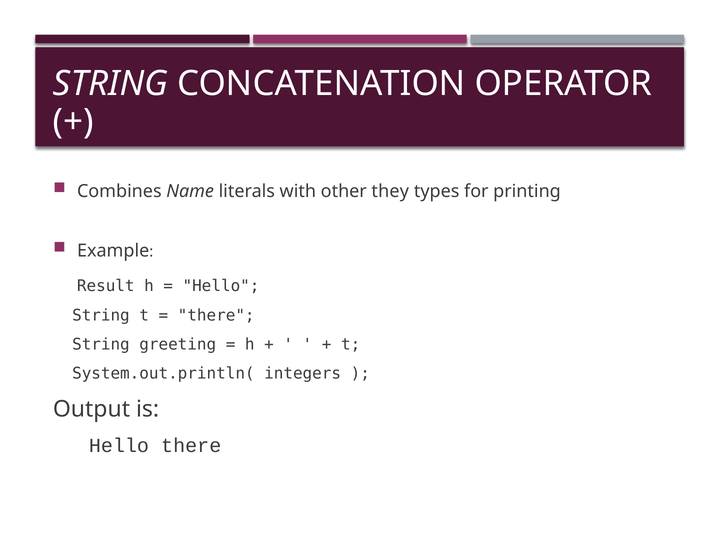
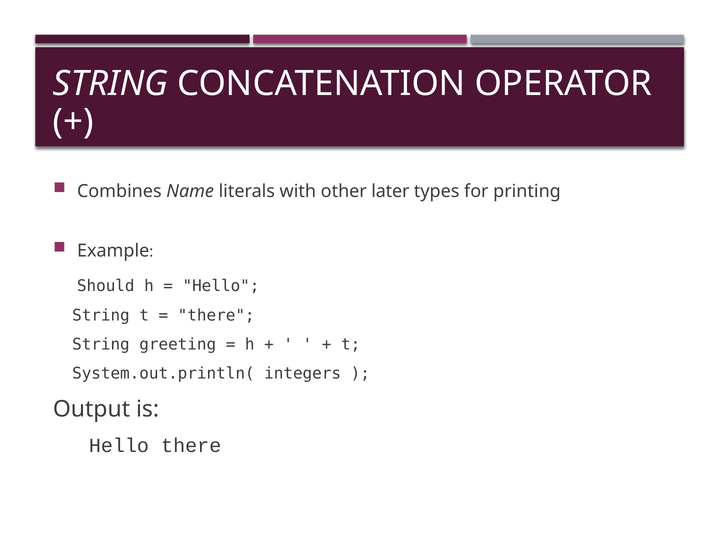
they: they -> later
Result: Result -> Should
